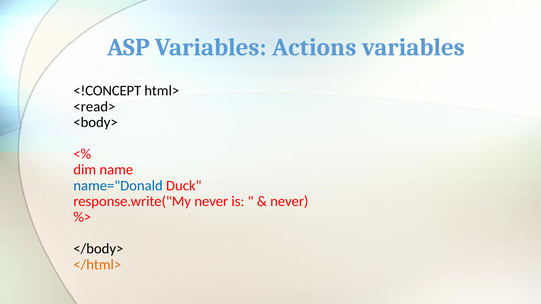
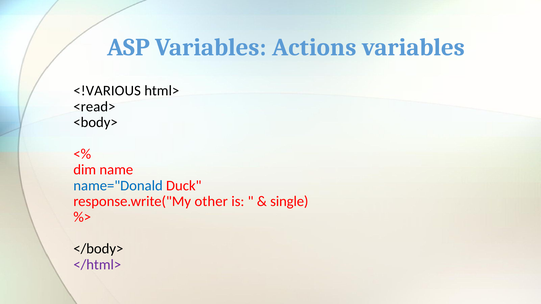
<!CONCEPT: <!CONCEPT -> <!VARIOUS
response.write("My never: never -> other
never at (289, 202): never -> single
</html> colour: orange -> purple
